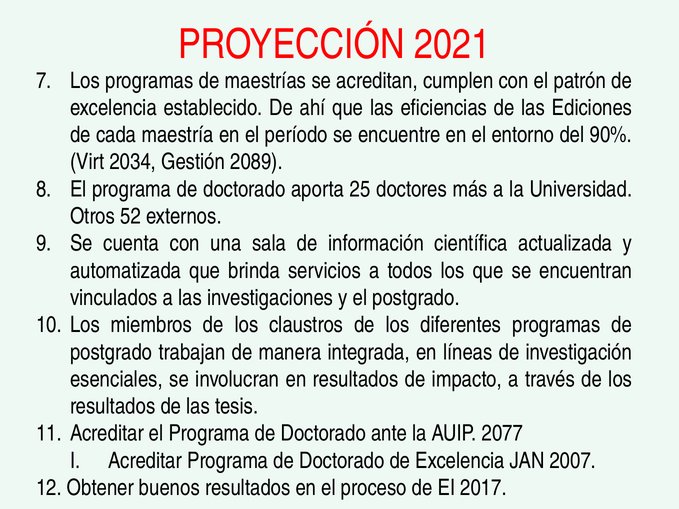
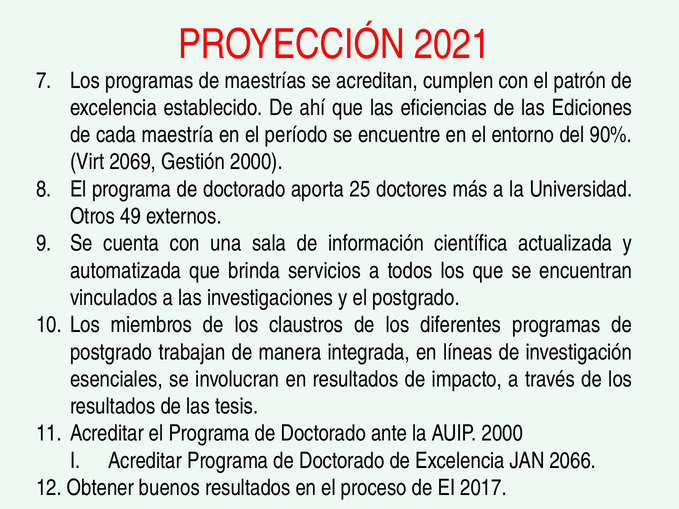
2034: 2034 -> 2069
Gestión 2089: 2089 -> 2000
52: 52 -> 49
AUIP 2077: 2077 -> 2000
2007: 2007 -> 2066
